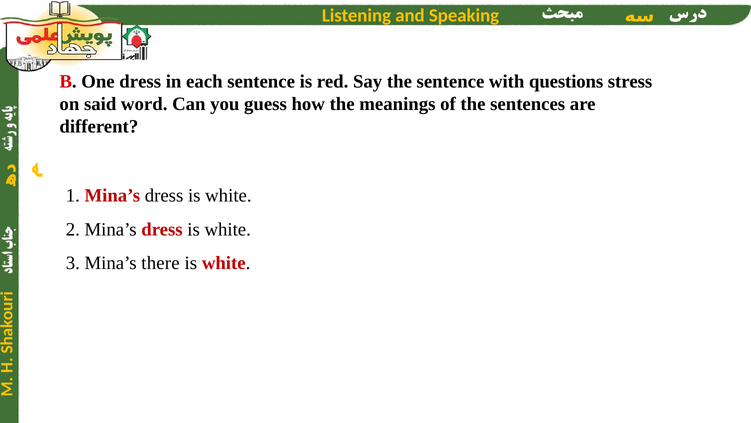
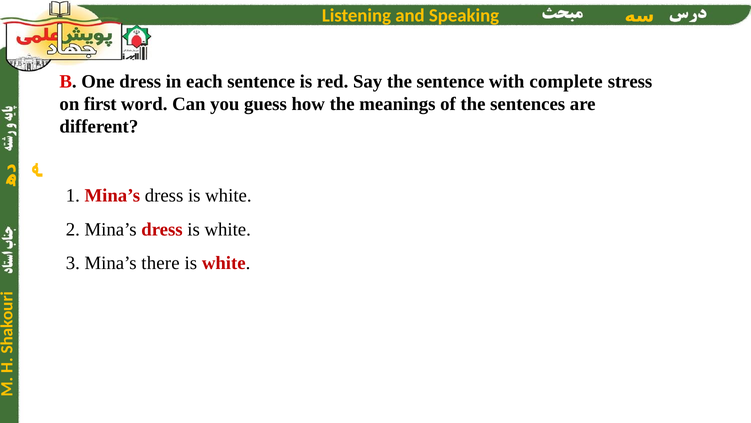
questions: questions -> complete
said: said -> first
